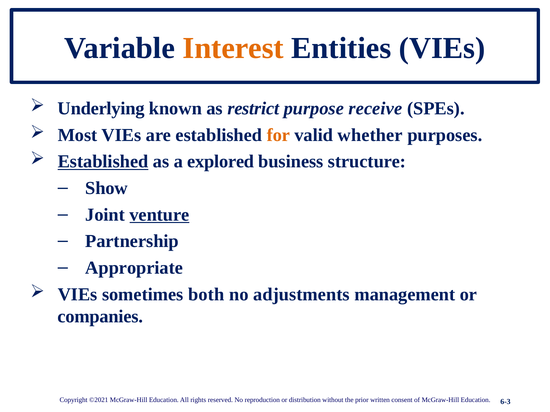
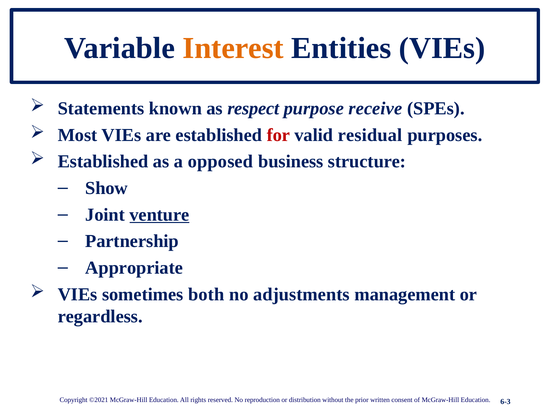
Underlying: Underlying -> Statements
restrict: restrict -> respect
for colour: orange -> red
whether: whether -> residual
Established at (103, 162) underline: present -> none
explored: explored -> opposed
companies: companies -> regardless
